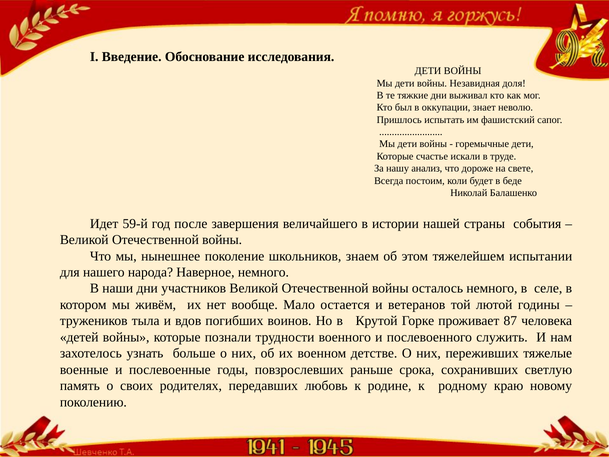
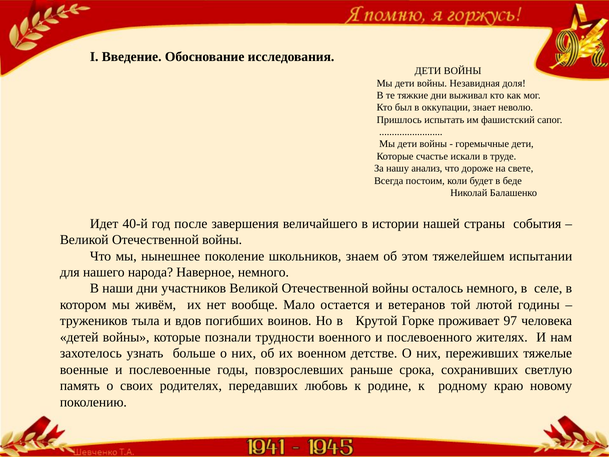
59-й: 59-й -> 40-й
87: 87 -> 97
служить: служить -> жителях
